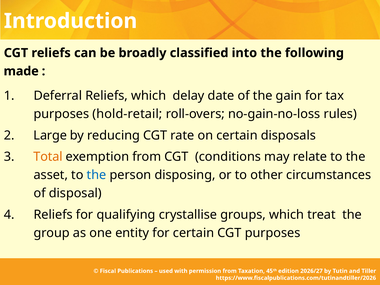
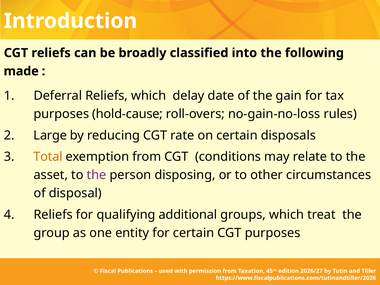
hold-retail: hold-retail -> hold-cause
the at (96, 175) colour: blue -> purple
crystallise: crystallise -> additional
